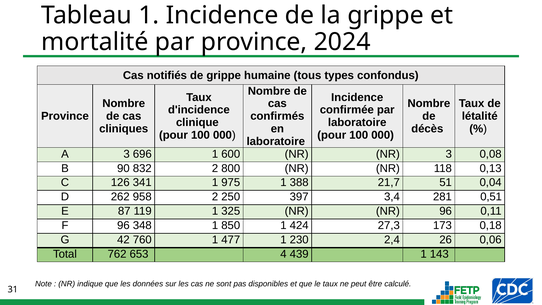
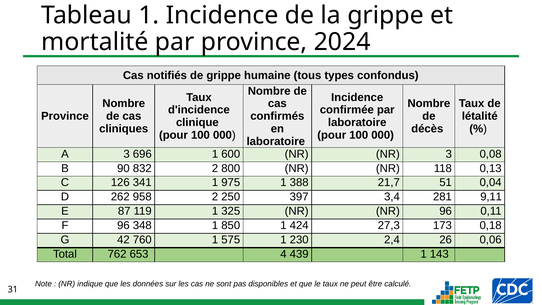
0,51: 0,51 -> 9,11
477: 477 -> 575
